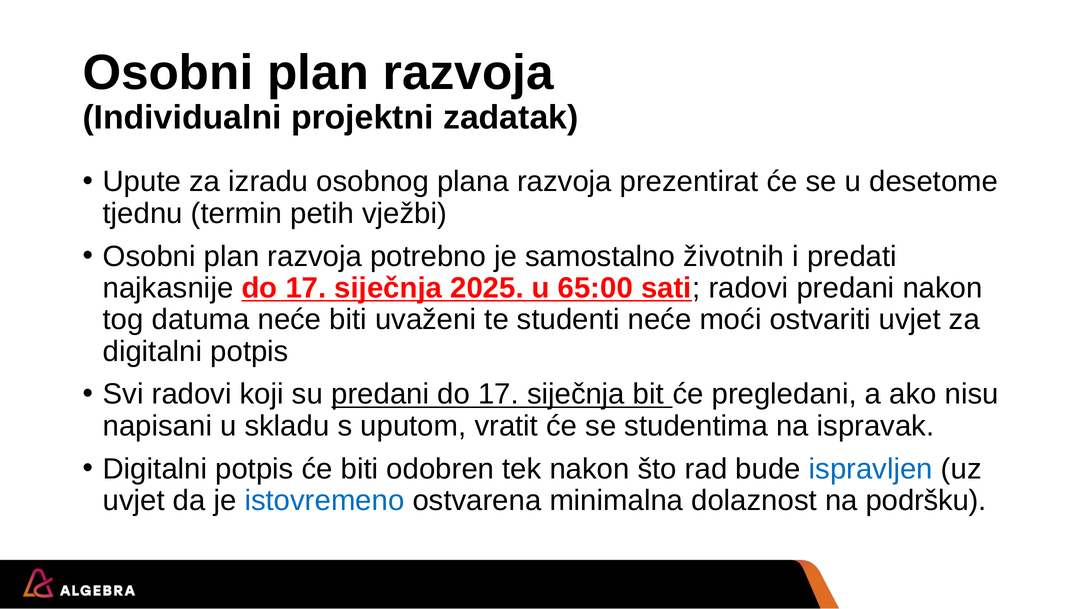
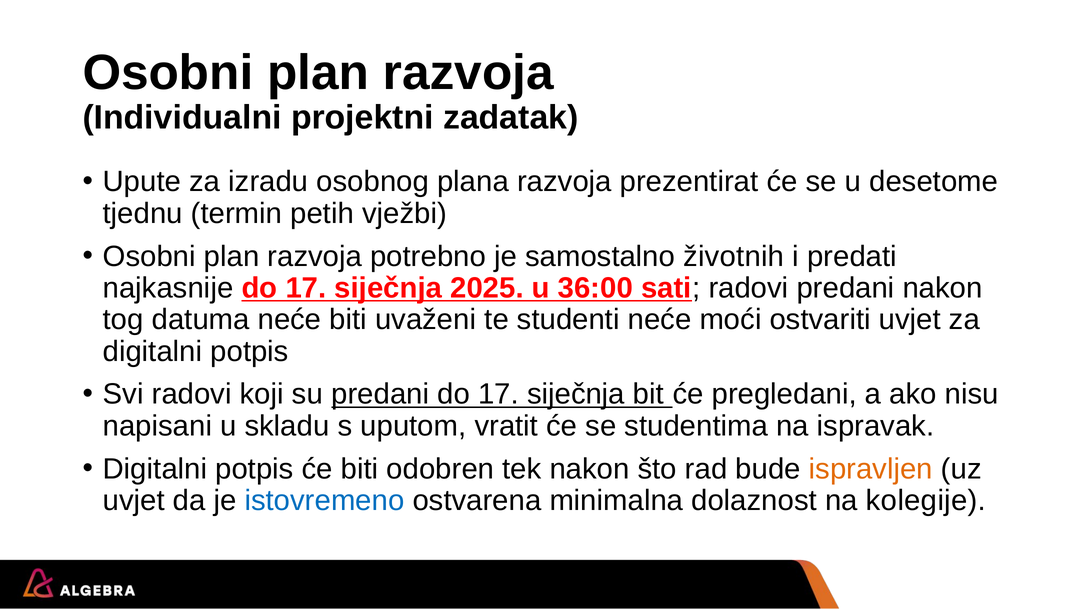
65:00: 65:00 -> 36:00
ispravljen colour: blue -> orange
podršku: podršku -> kolegije
